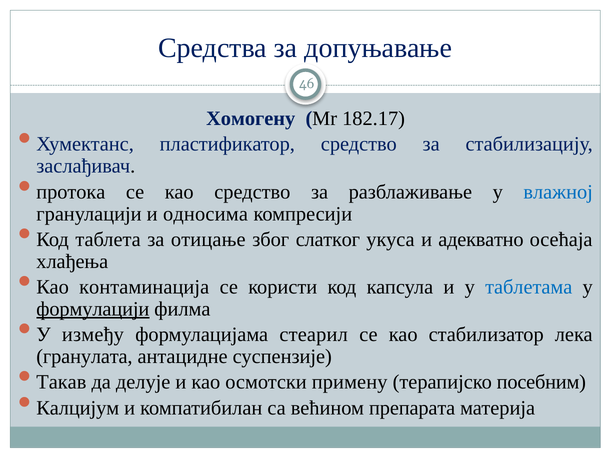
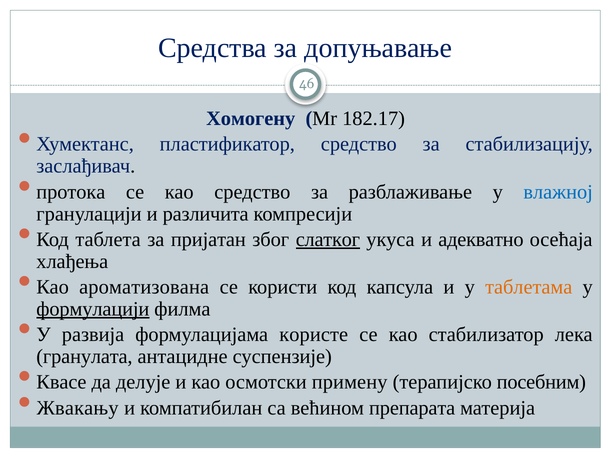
односима: односима -> различита
отицање: отицање -> пријатан
слатког underline: none -> present
контаминација: контаминација -> ароматизована
таблетама colour: blue -> orange
између: између -> развија
стеарил: стеарил -> користе
Такав: Такав -> Квасе
Калцијум: Калцијум -> Жвакању
